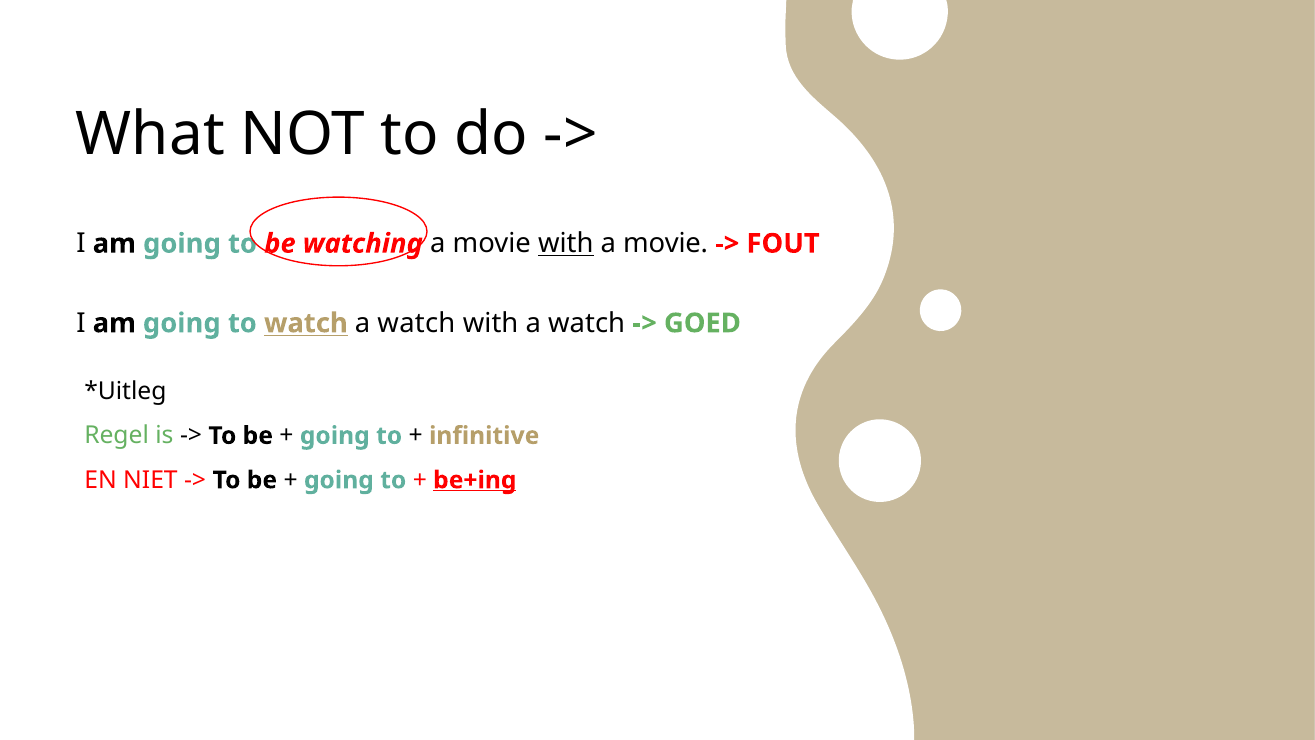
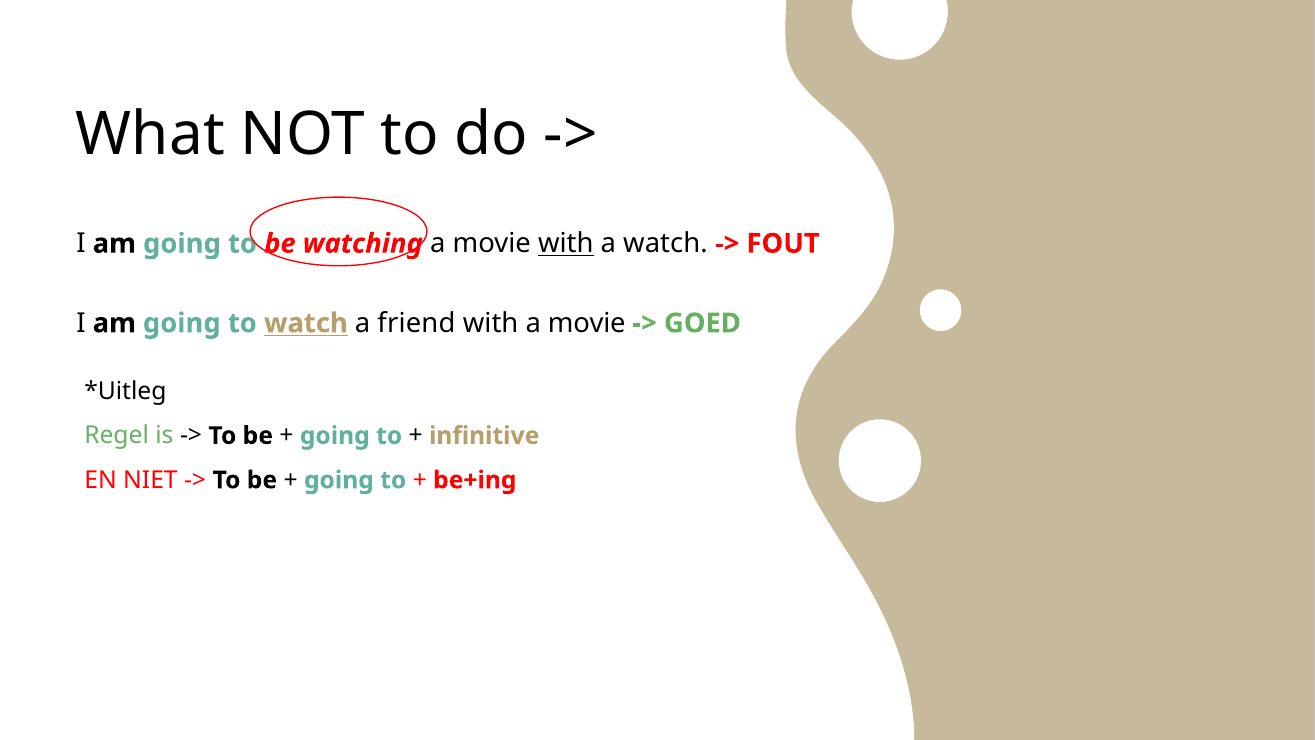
movie at (666, 244): movie -> watch
watch a watch: watch -> friend
with a watch: watch -> movie
be+ing underline: present -> none
